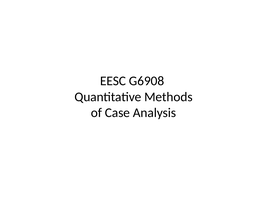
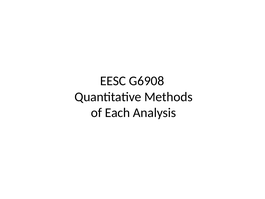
Case: Case -> Each
